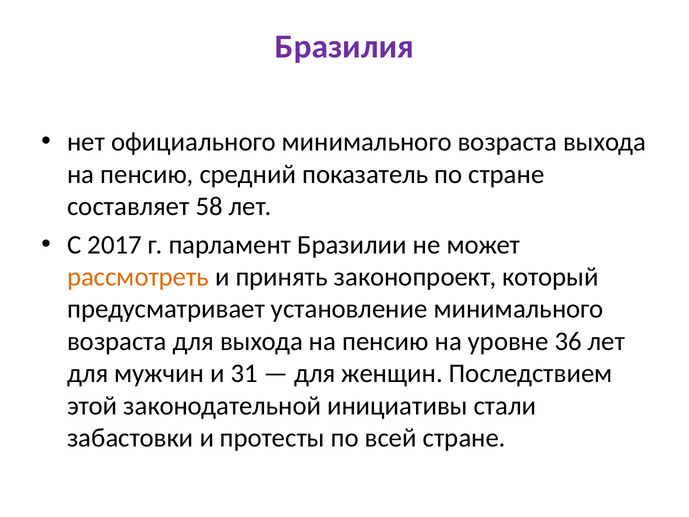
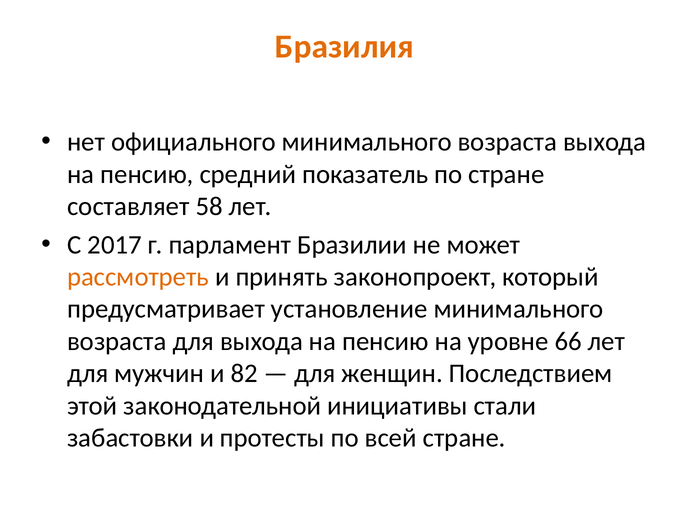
Бразилия colour: purple -> orange
36: 36 -> 66
31: 31 -> 82
